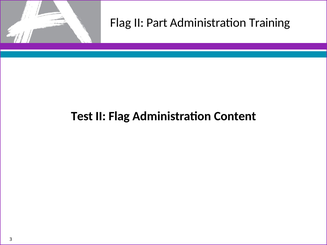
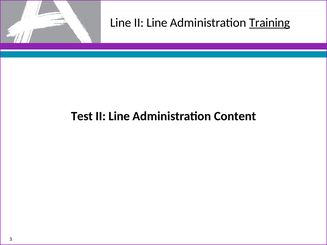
Flag at (121, 23): Flag -> Line
Part at (157, 23): Part -> Line
Training underline: none -> present
Flag at (119, 116): Flag -> Line
